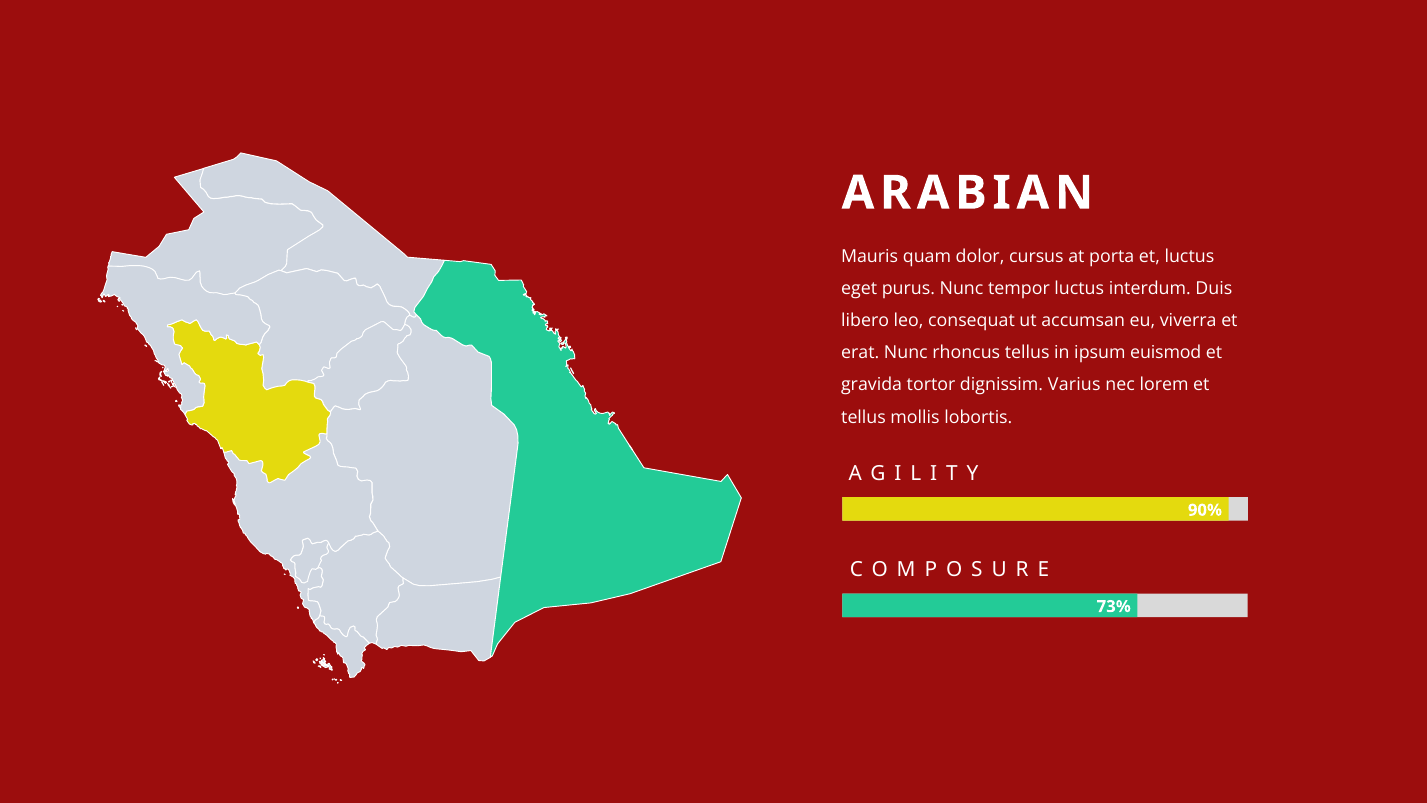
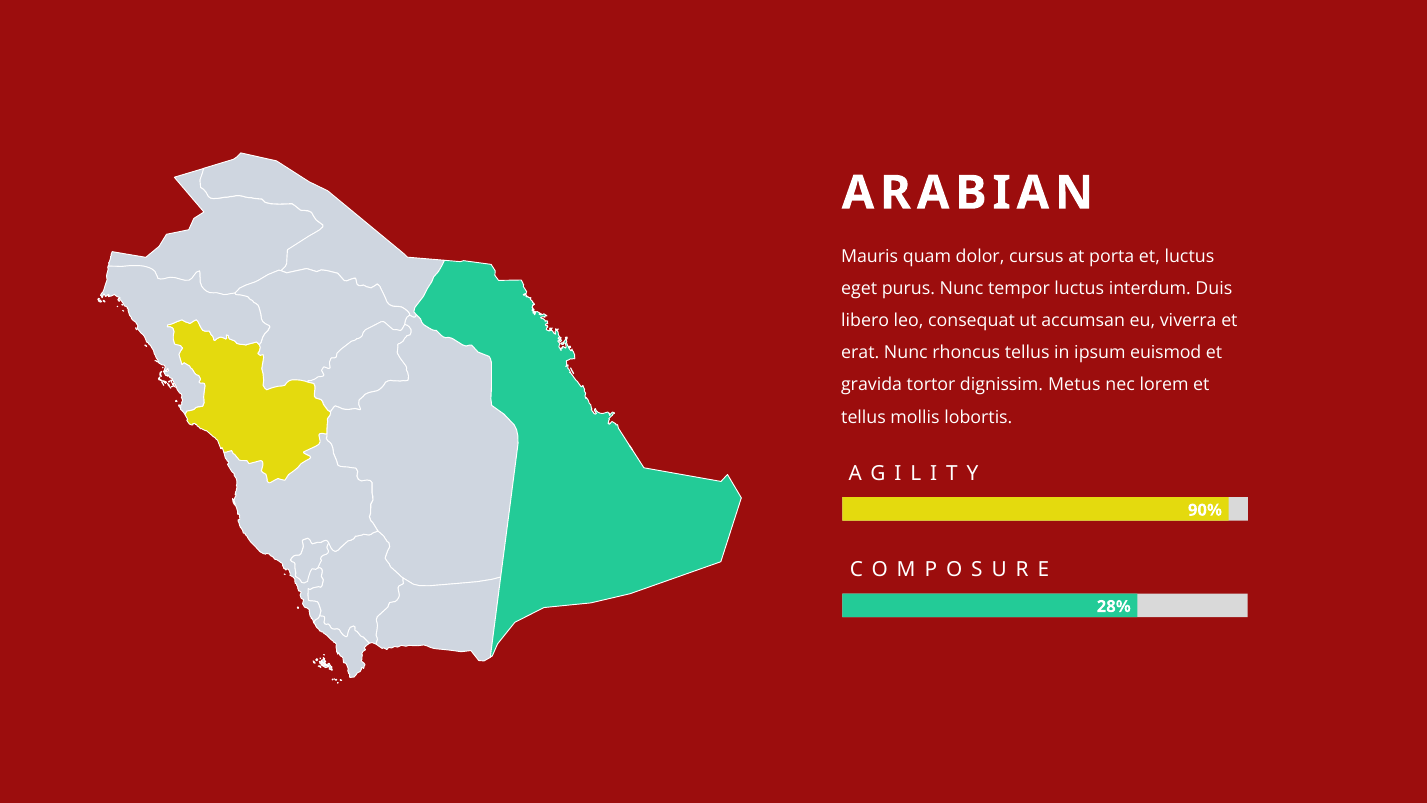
Varius: Varius -> Metus
73%: 73% -> 28%
